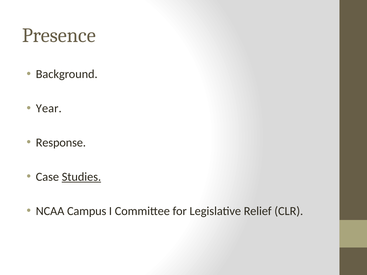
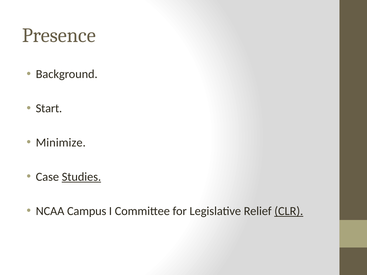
Year: Year -> Start
Response: Response -> Minimize
CLR underline: none -> present
